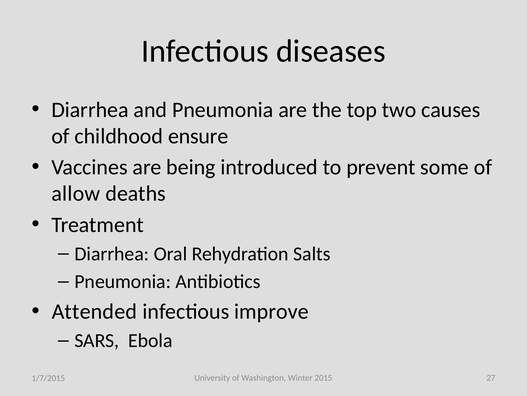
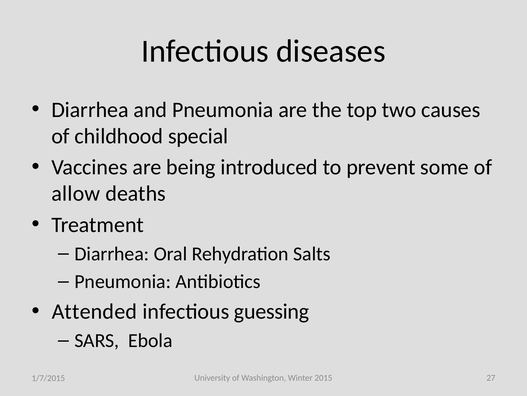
ensure: ensure -> special
improve: improve -> guessing
